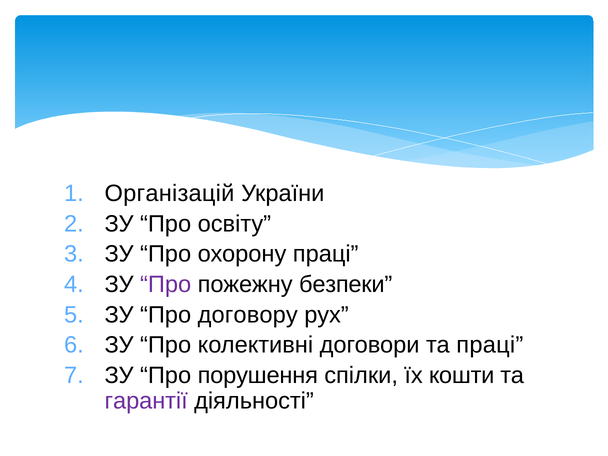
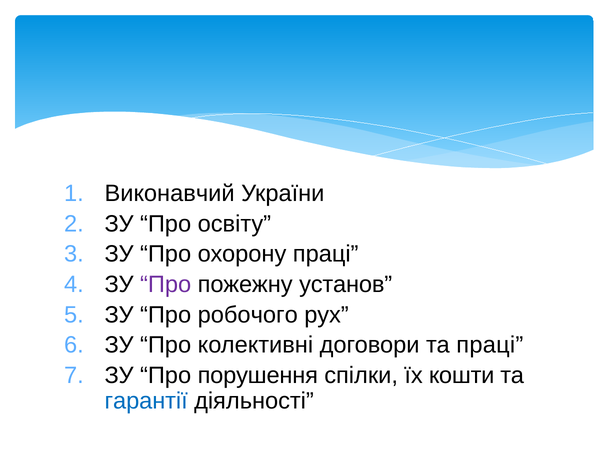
Організацій: Організацій -> Виконавчий
безпеки: безпеки -> установ
договору: договору -> робочого
гарантії colour: purple -> blue
